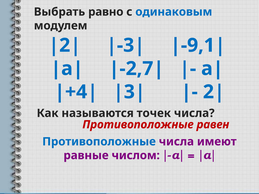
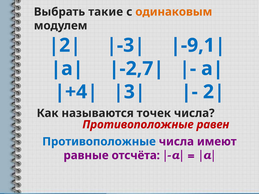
равно: равно -> такие
одинаковым colour: blue -> orange
числом: числом -> отсчёта
